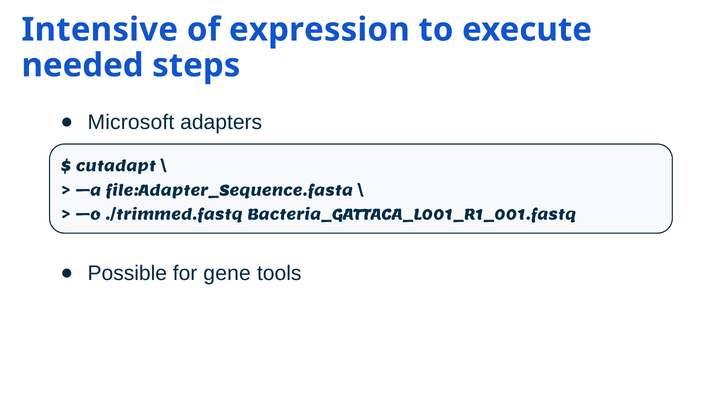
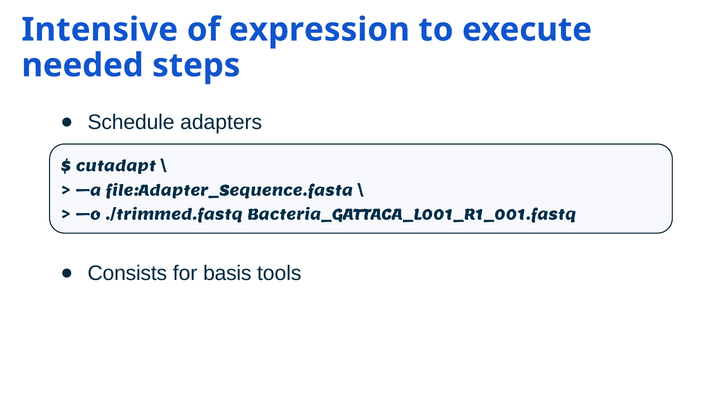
Microsoft: Microsoft -> Schedule
Possible: Possible -> Consists
gene: gene -> basis
